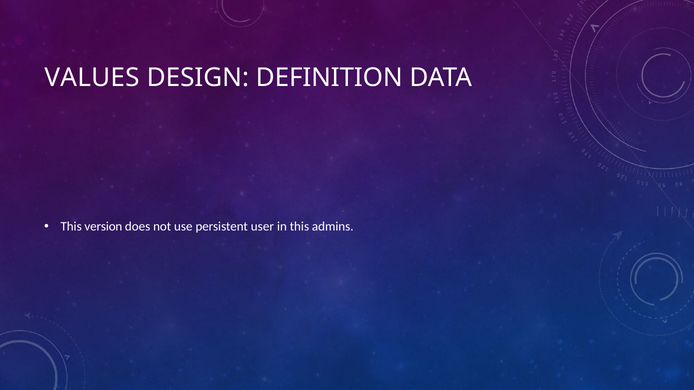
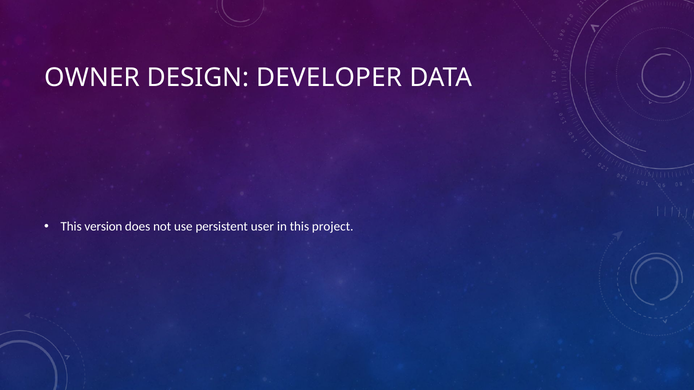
VALUES: VALUES -> OWNER
DEFINITION: DEFINITION -> DEVELOPER
admins: admins -> project
